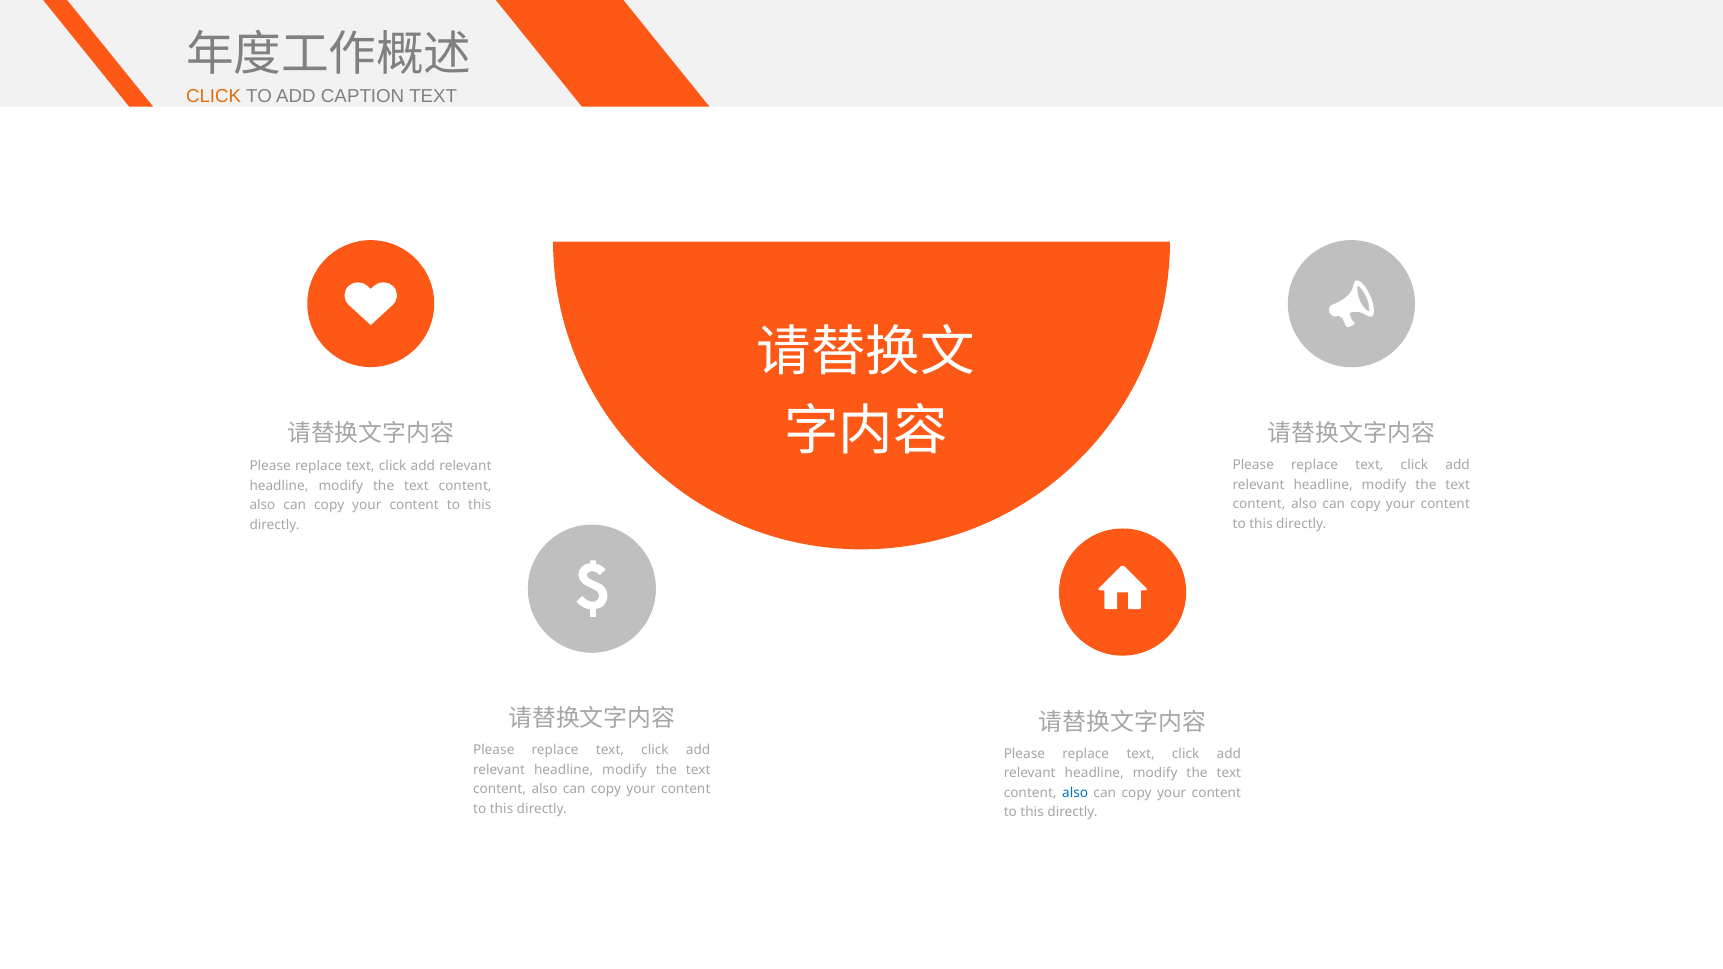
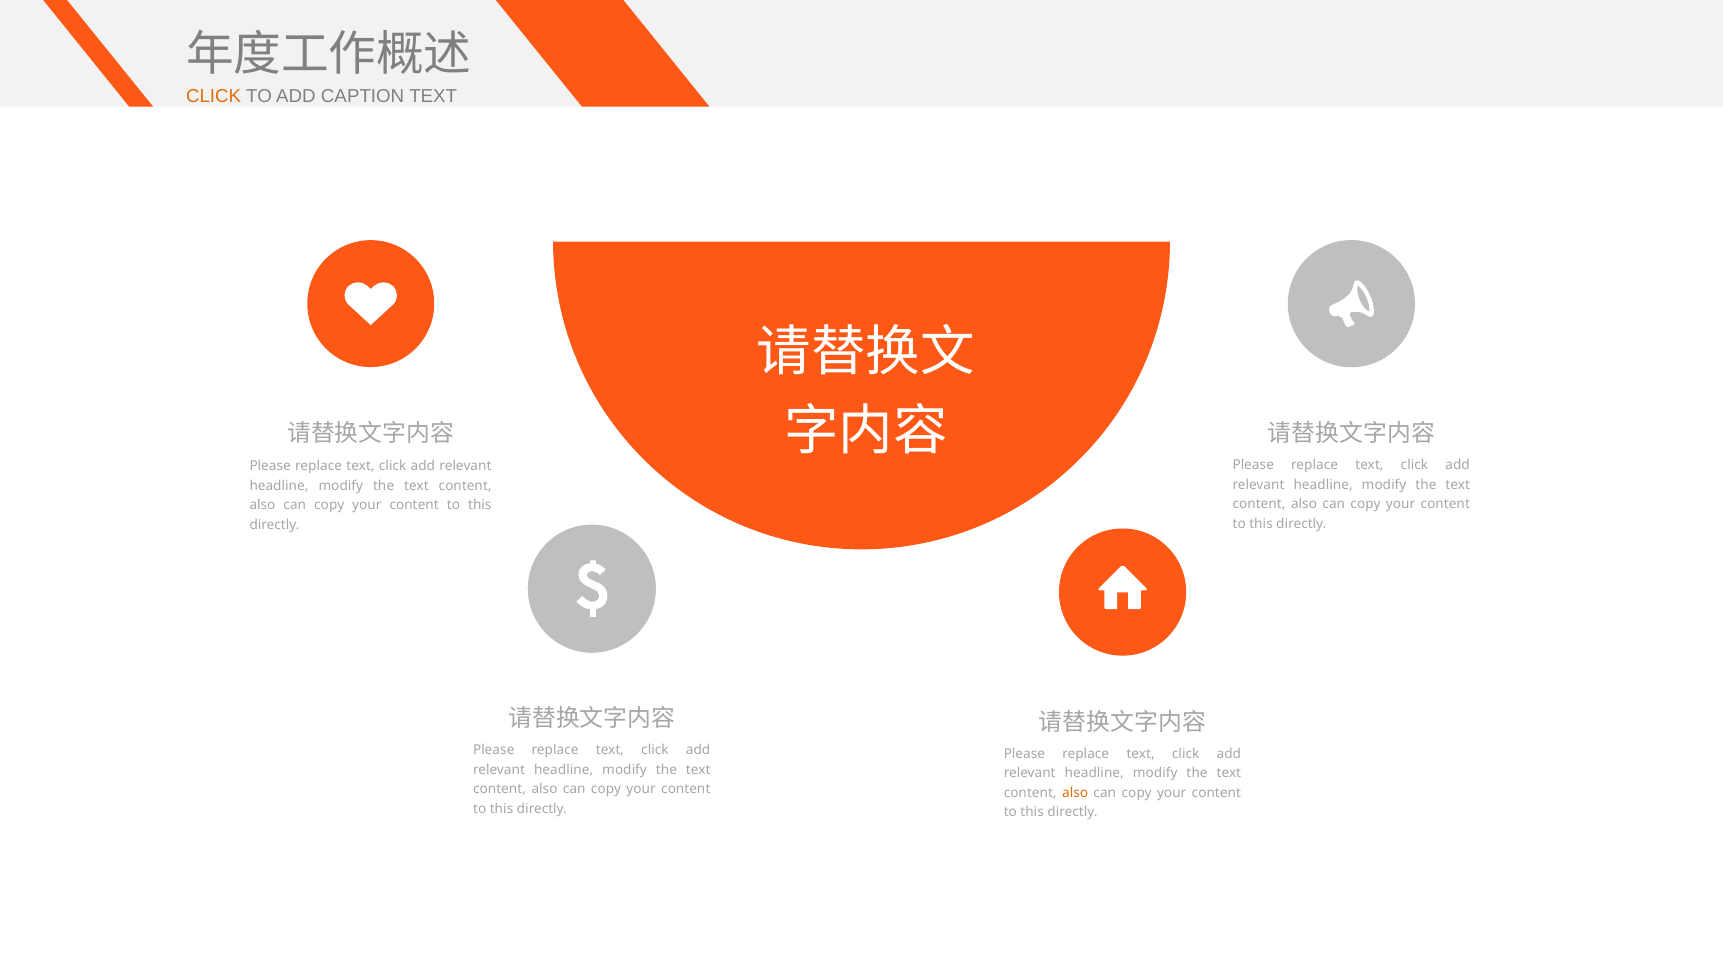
also at (1075, 793) colour: blue -> orange
